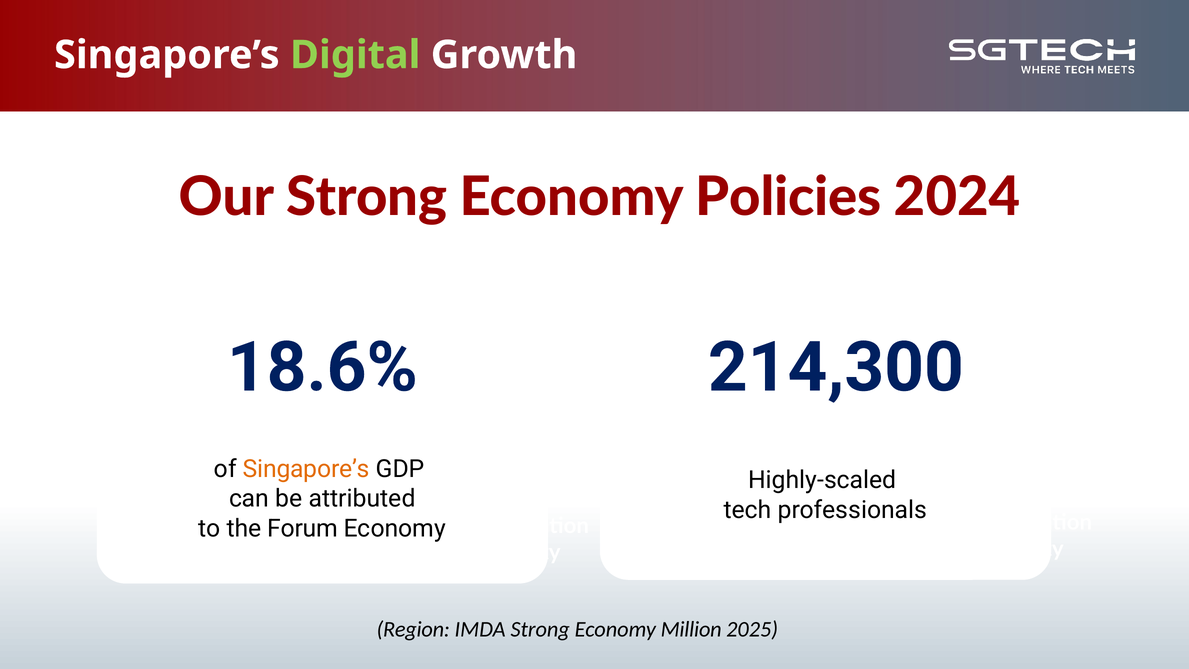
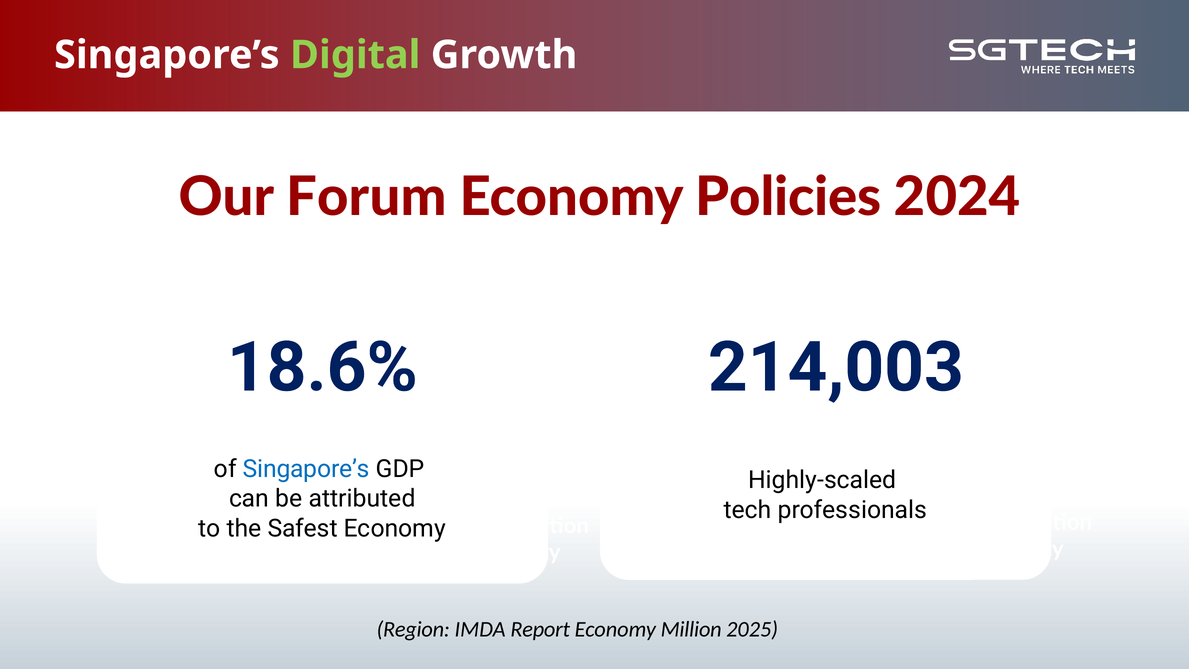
Our Strong: Strong -> Forum
214,300: 214,300 -> 214,003
Singapore’s at (306, 469) colour: orange -> blue
Forum: Forum -> Safest
IMDA Strong: Strong -> Report
